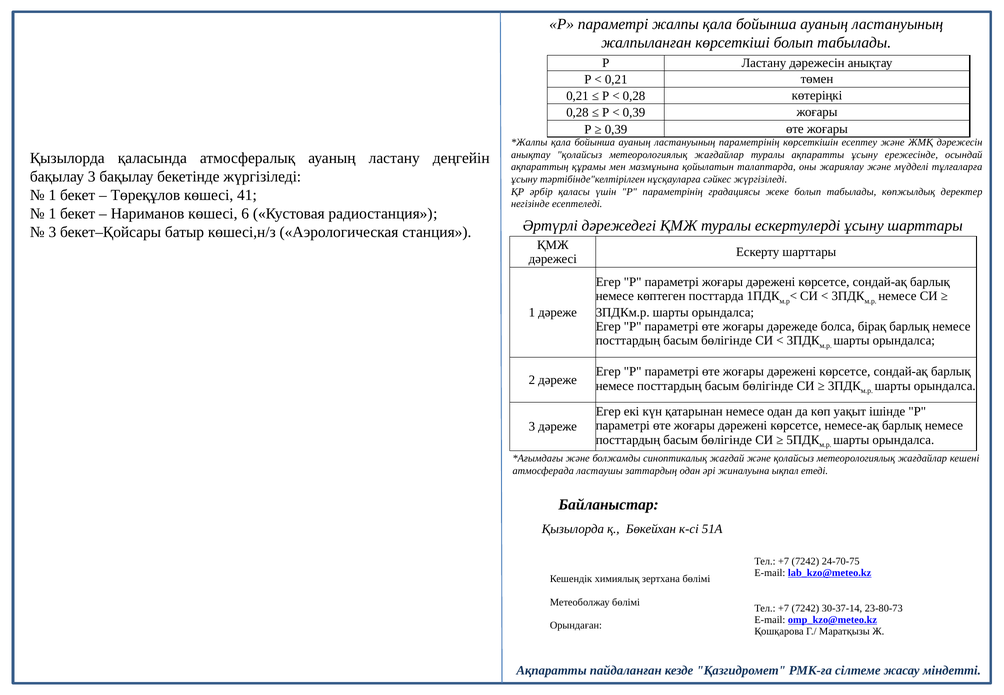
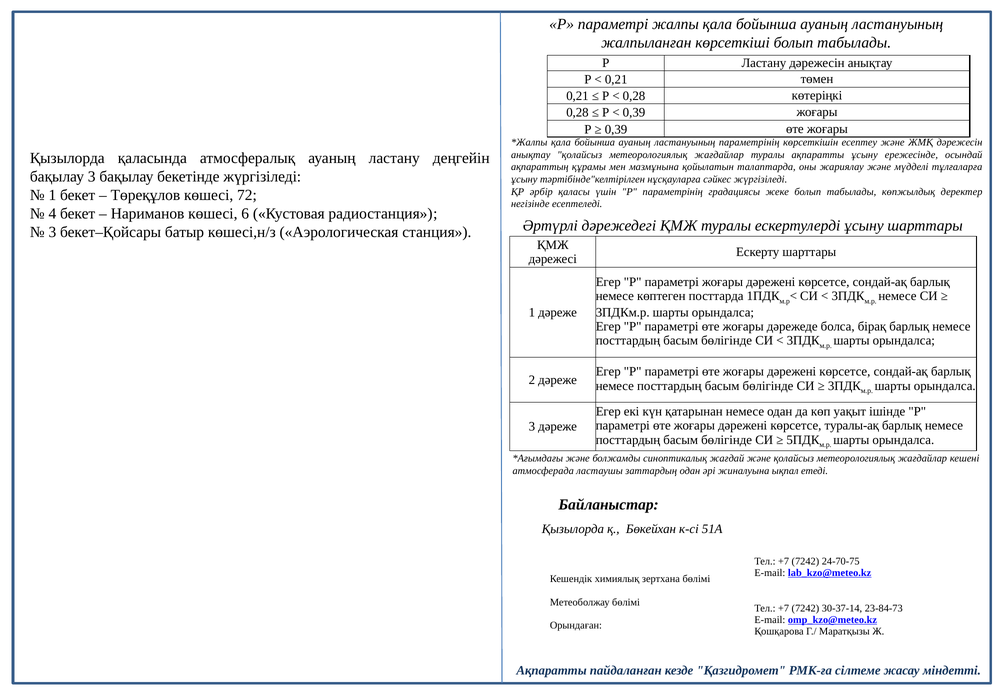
41: 41 -> 72
1 at (52, 214): 1 -> 4
немесе-ақ: немесе-ақ -> туралы-ақ
23-80-73: 23-80-73 -> 23-84-73
